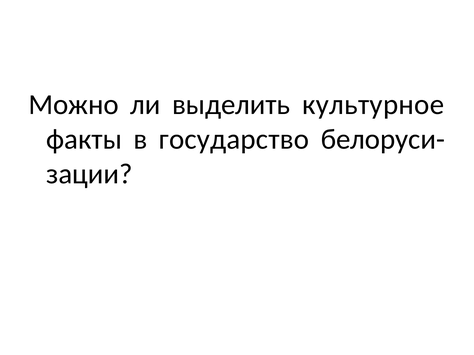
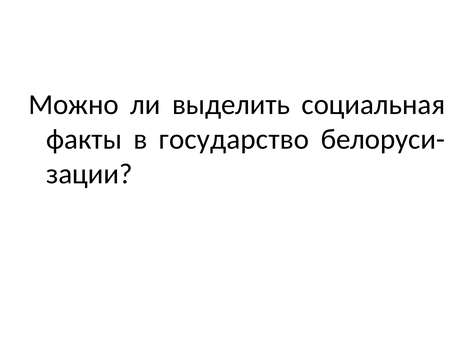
культурное: культурное -> социальная
